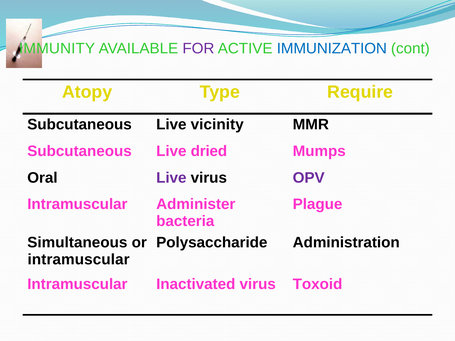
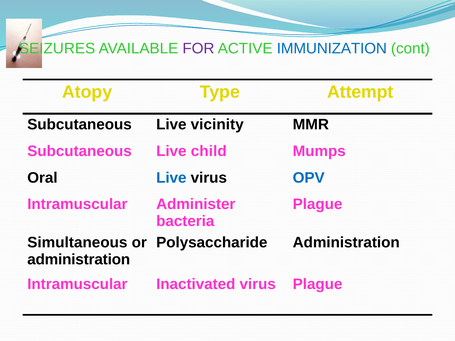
IMMUNITY: IMMUNITY -> SEIZURES
Require: Require -> Attempt
dried: dried -> child
Live at (171, 178) colour: purple -> blue
OPV colour: purple -> blue
intramuscular at (79, 260): intramuscular -> administration
virus Toxoid: Toxoid -> Plague
